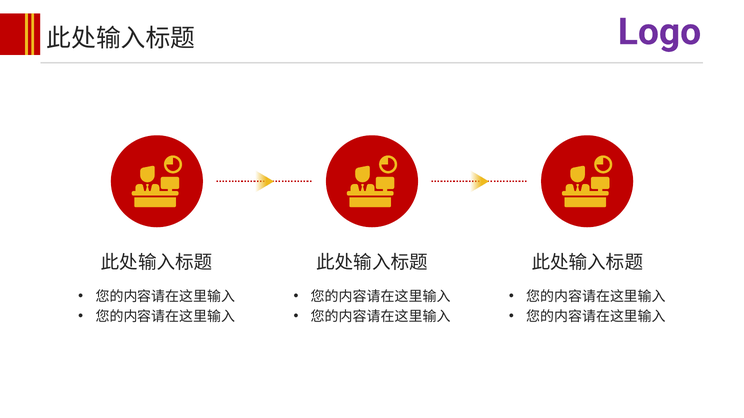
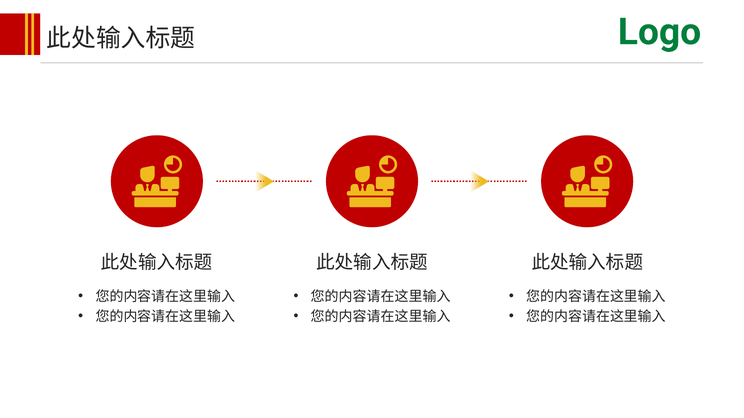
Logo colour: purple -> green
